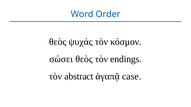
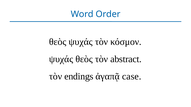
σώσει at (61, 59): σώσει -> ψυχάς
endings: endings -> abstract
abstract: abstract -> endings
